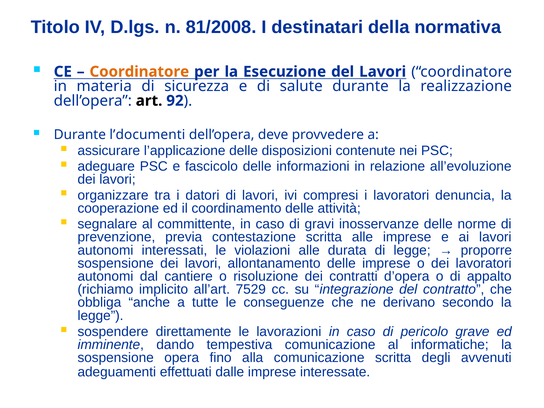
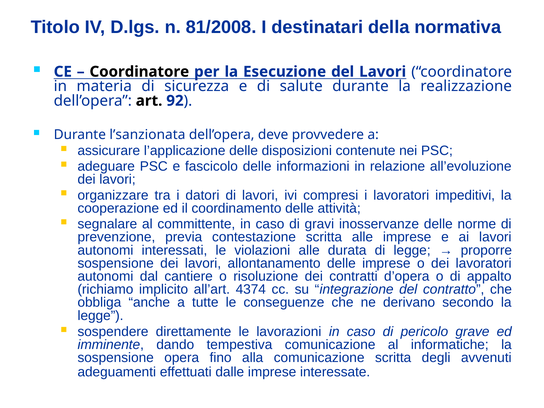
Coordinatore at (139, 72) colour: orange -> black
l’documenti: l’documenti -> l’sanzionata
denuncia: denuncia -> impeditivi
7529: 7529 -> 4374
